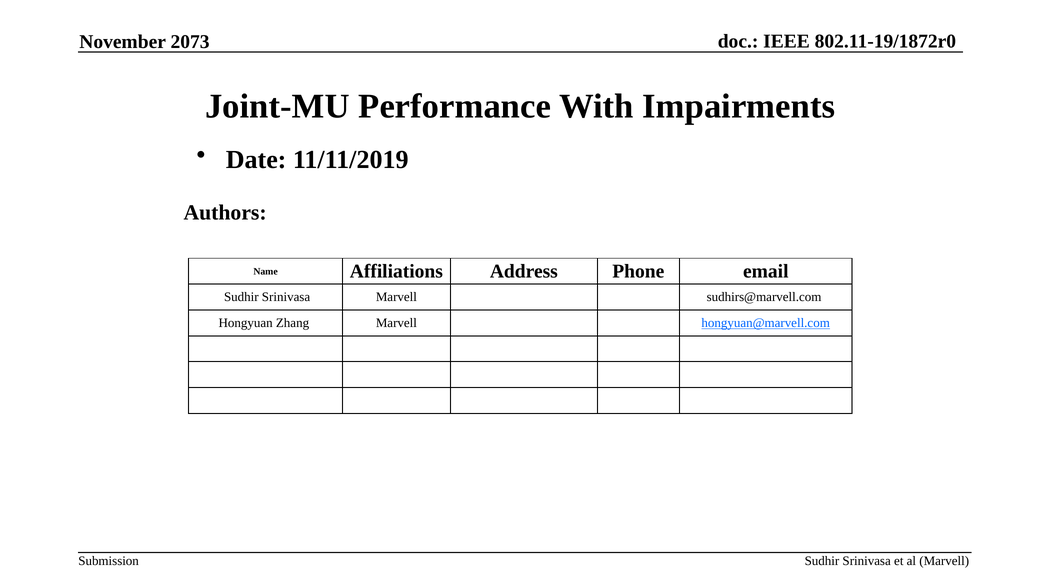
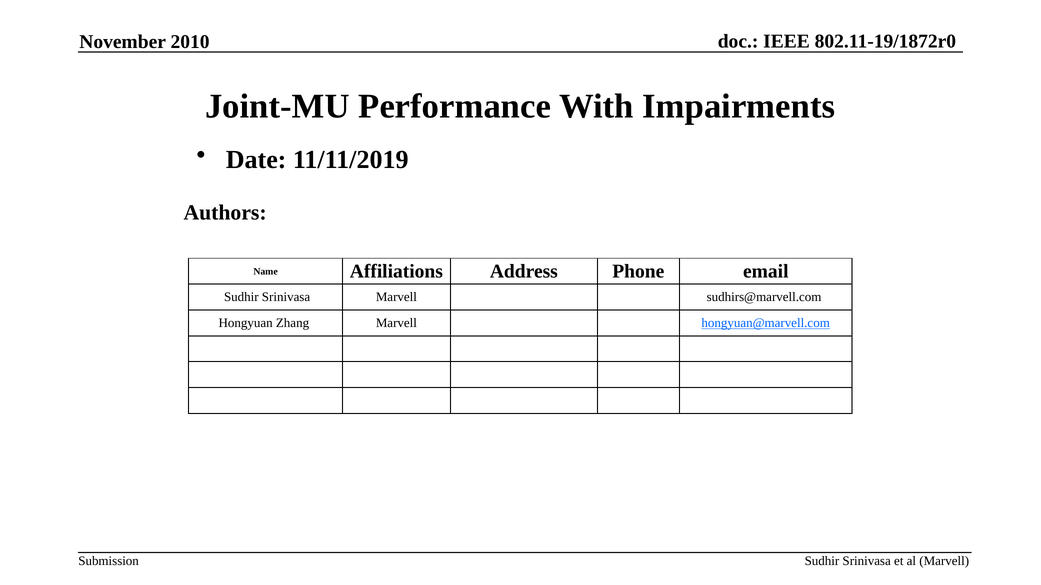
2073: 2073 -> 2010
